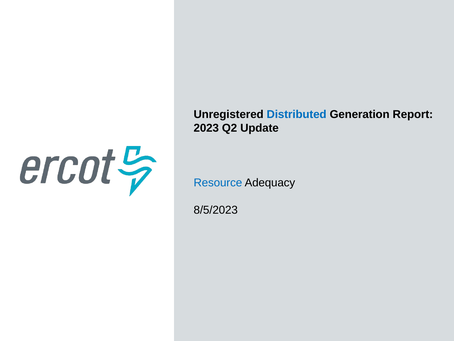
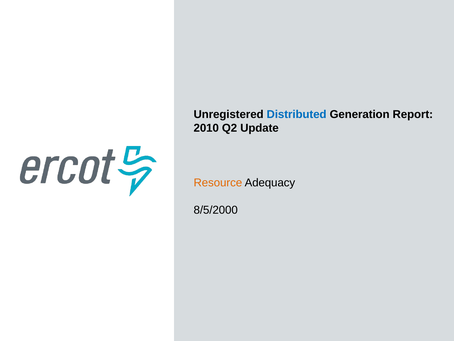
2023: 2023 -> 2010
Resource colour: blue -> orange
8/5/2023: 8/5/2023 -> 8/5/2000
